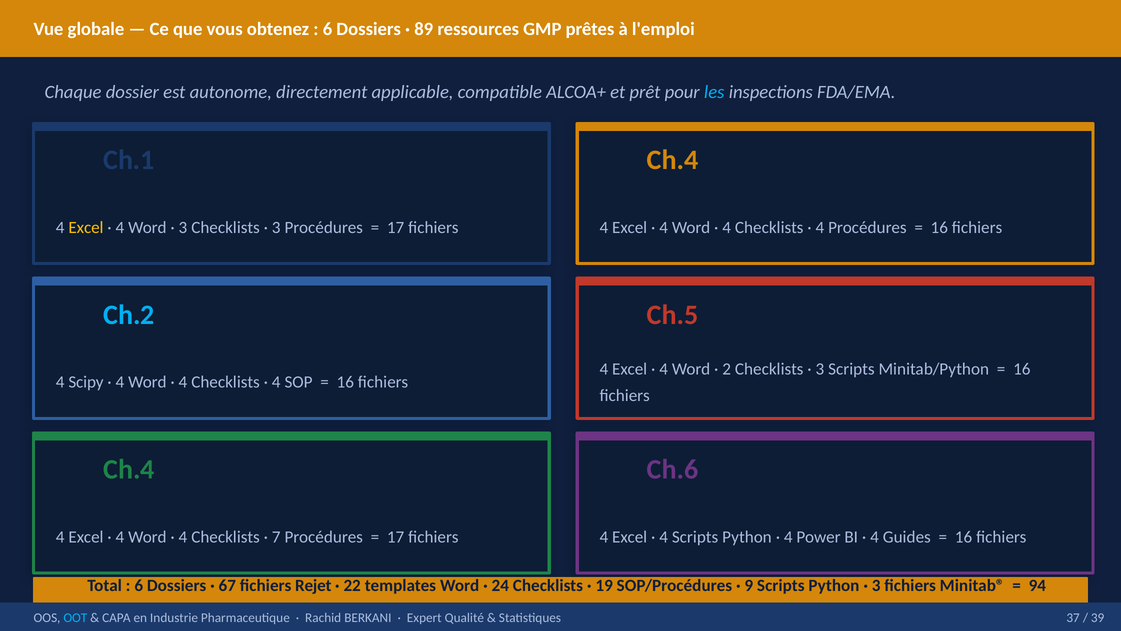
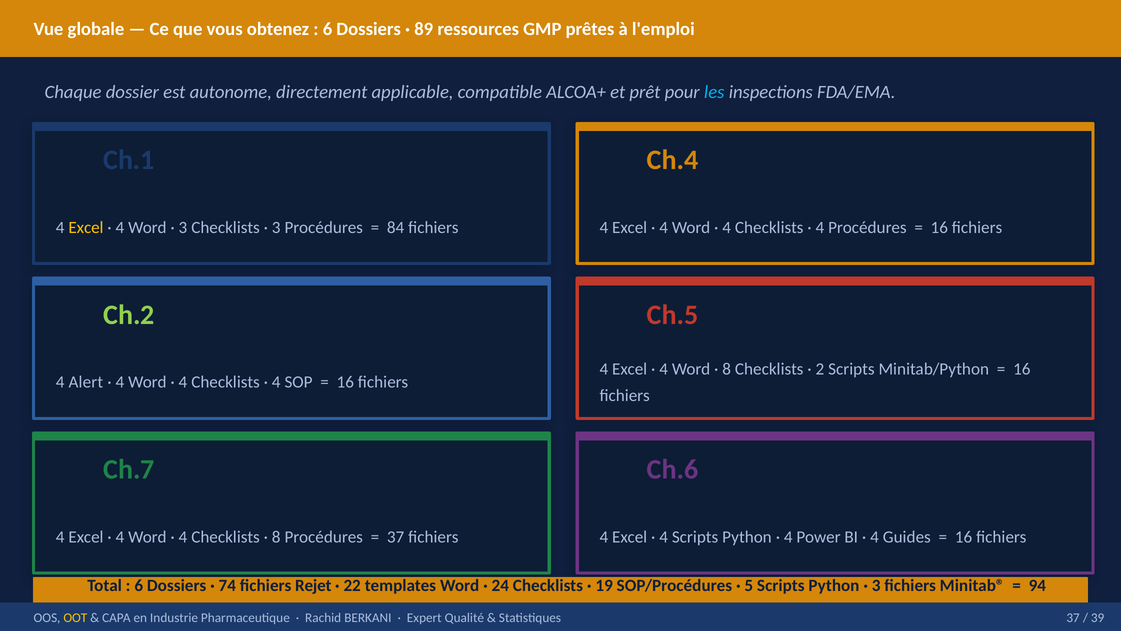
17 at (396, 227): 17 -> 84
Ch.2 colour: light blue -> light green
2 at (727, 369): 2 -> 8
3 at (820, 369): 3 -> 2
Scipy: Scipy -> Alert
Ch.4 at (129, 469): Ch.4 -> Ch.7
7 at (276, 537): 7 -> 8
17 at (396, 537): 17 -> 37
67: 67 -> 74
9: 9 -> 5
OOT colour: light blue -> yellow
